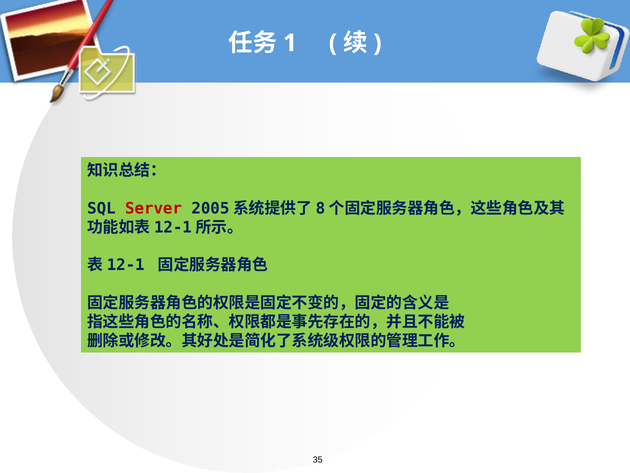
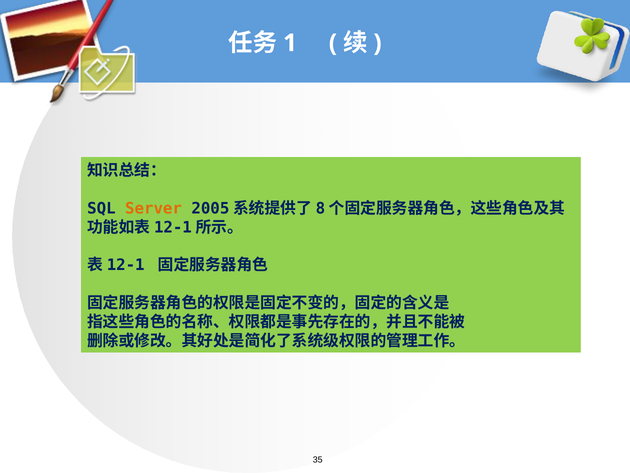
Server colour: red -> orange
